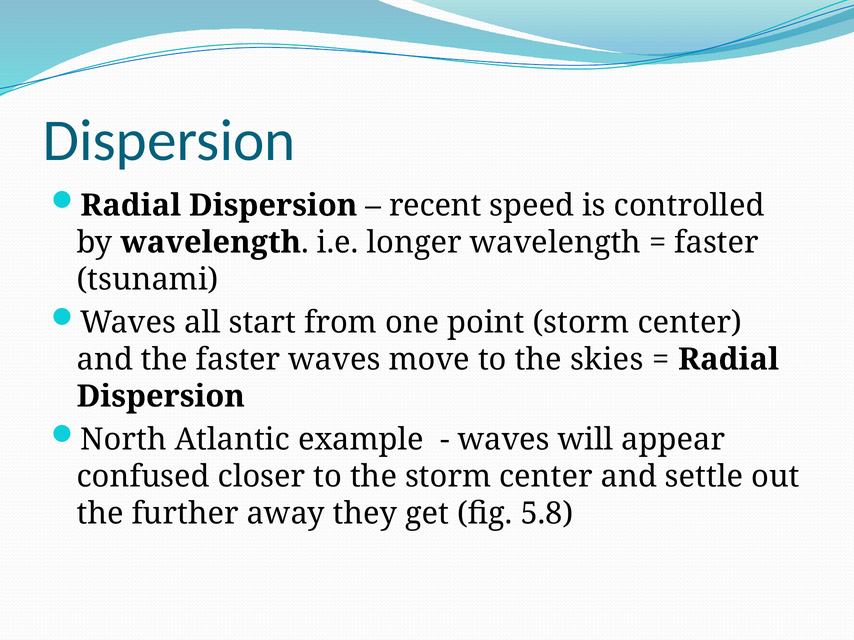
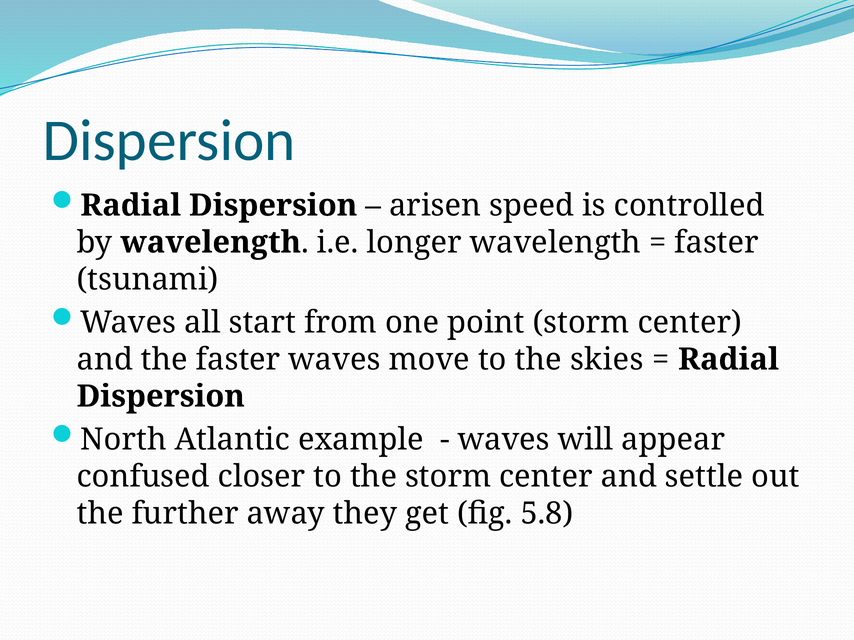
recent: recent -> arisen
